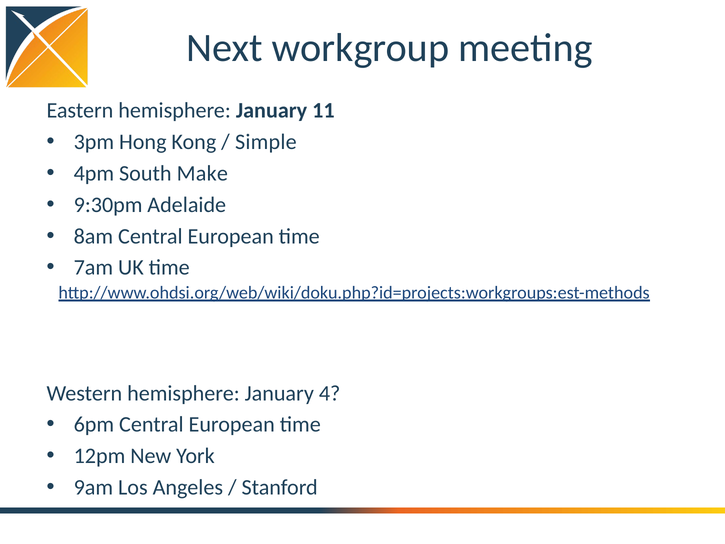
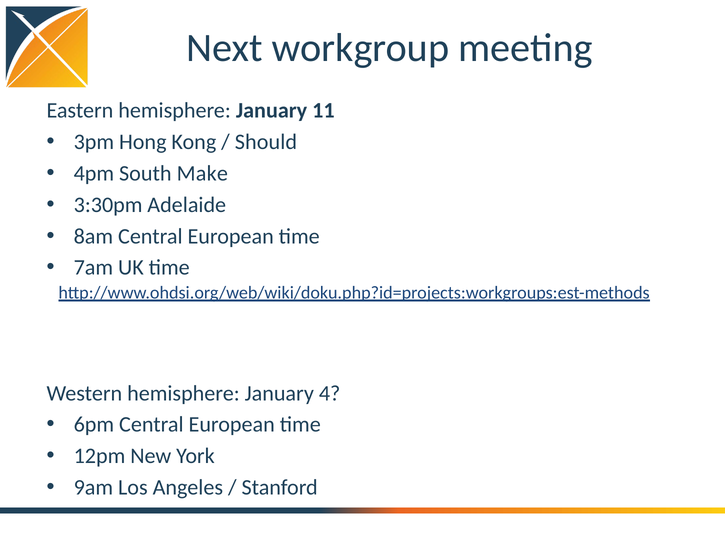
Simple: Simple -> Should
9:30pm: 9:30pm -> 3:30pm
